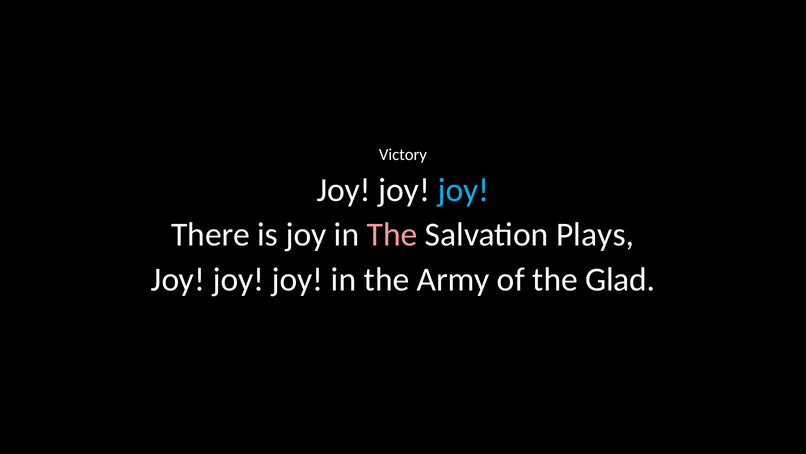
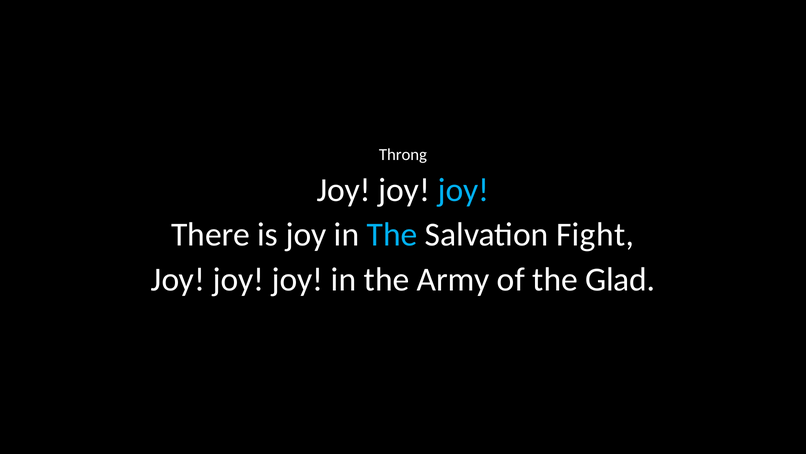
Victory: Victory -> Throng
The at (392, 235) colour: pink -> light blue
Plays: Plays -> Fight
